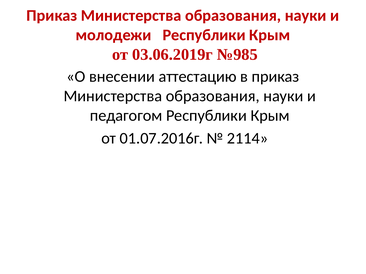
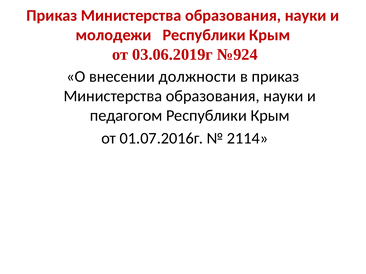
№985: №985 -> №924
аттестацию: аттестацию -> должности
